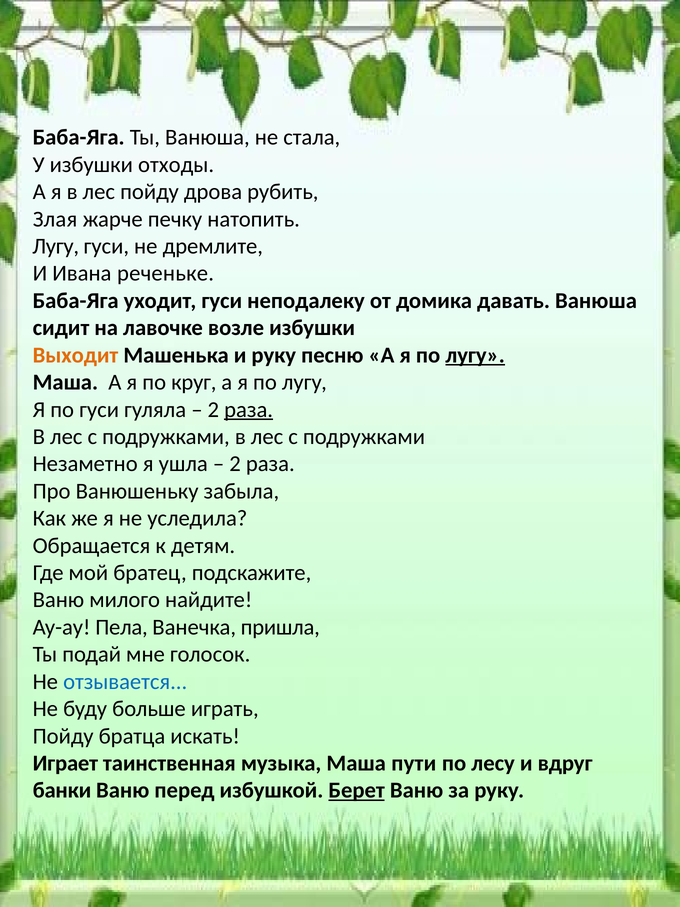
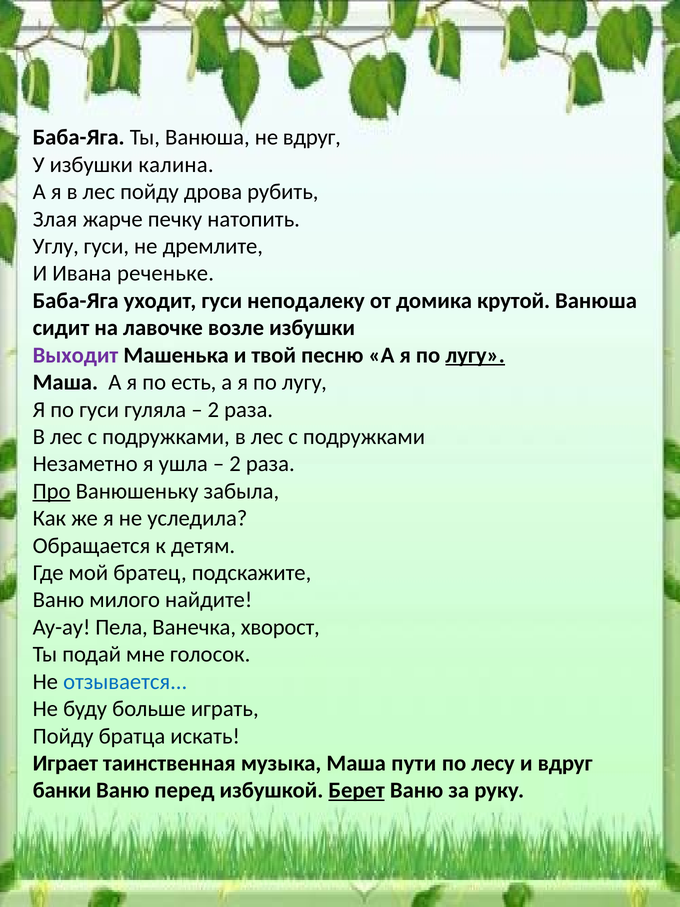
не стала: стала -> вдруг
отходы: отходы -> калина
Лугу at (56, 246): Лугу -> Углу
давать: давать -> крутой
Выходит colour: orange -> purple
и руку: руку -> твой
круг: круг -> есть
раза at (249, 409) underline: present -> none
Про underline: none -> present
пришла: пришла -> хворост
